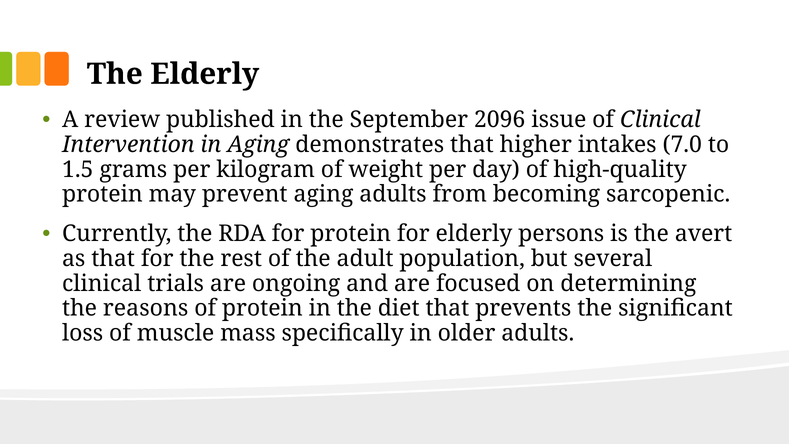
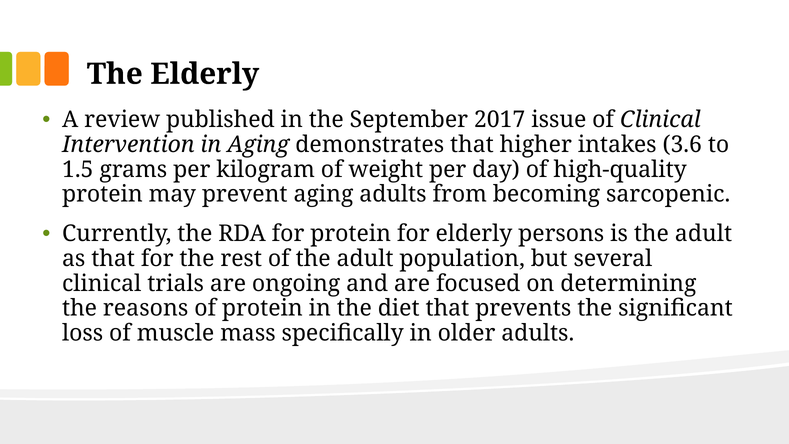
2096: 2096 -> 2017
7.0: 7.0 -> 3.6
is the avert: avert -> adult
